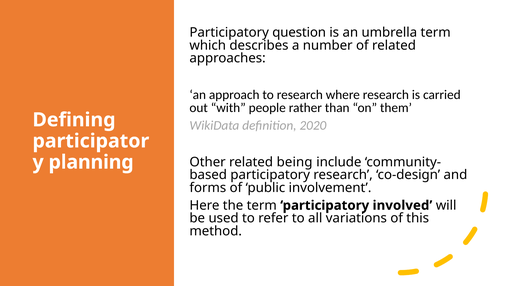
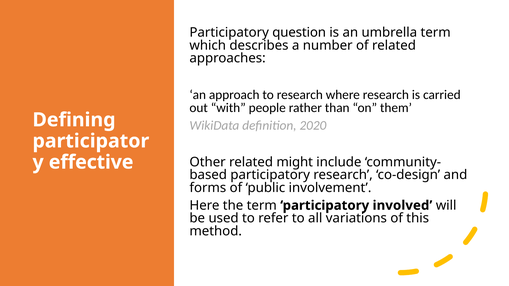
being: being -> might
planning: planning -> effective
